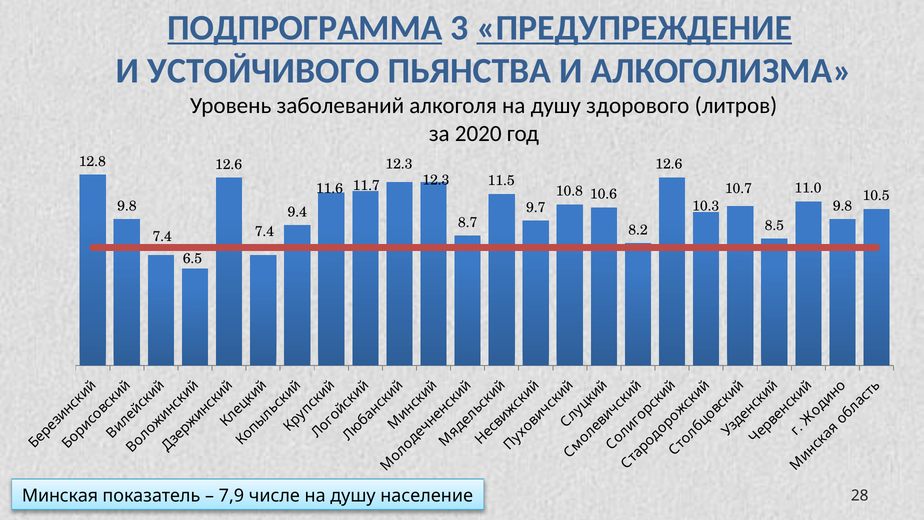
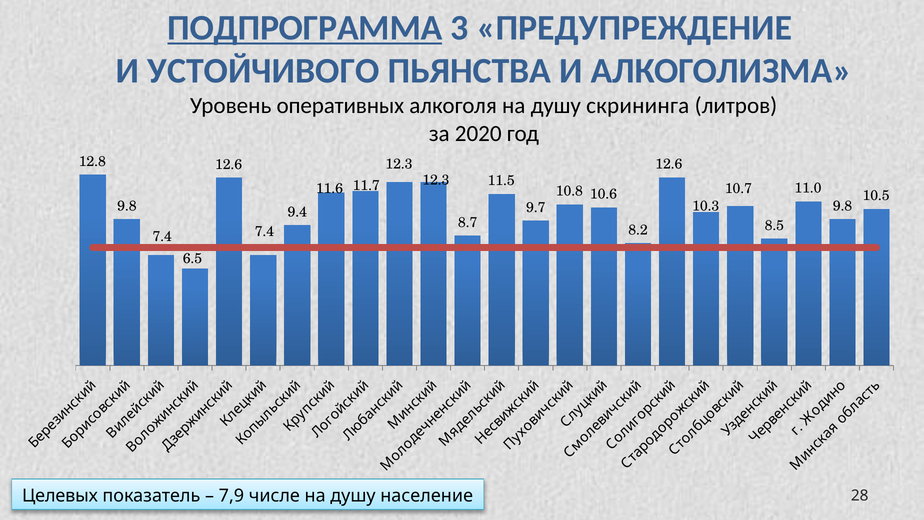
ПРЕДУПРЕЖДЕНИЕ underline: present -> none
заболеваний: заболеваний -> оперативных
здорового: здорового -> скрининга
Минская: Минская -> Целевых
